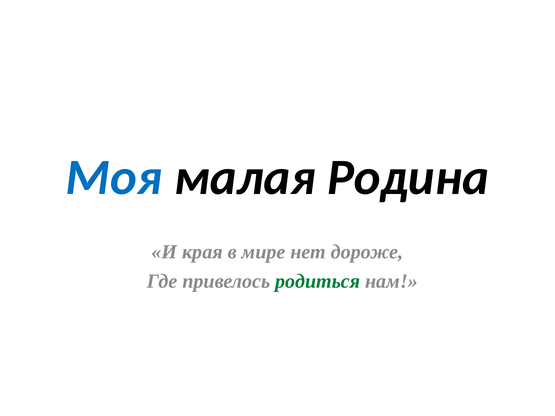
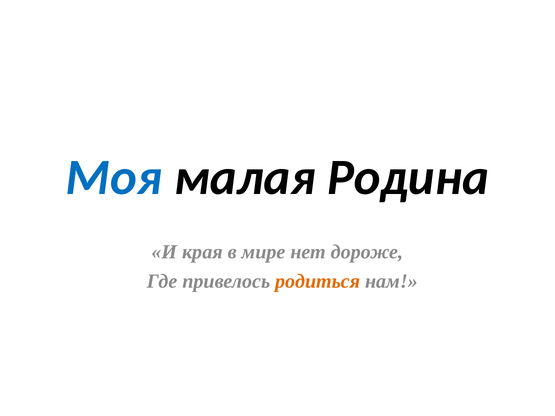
родиться colour: green -> orange
